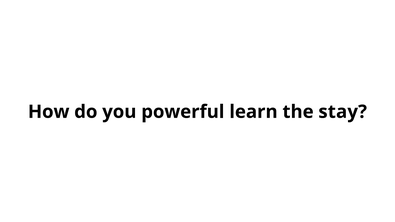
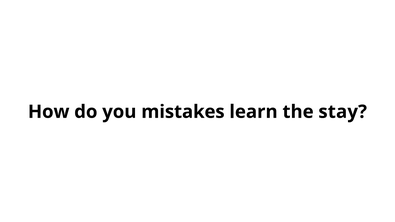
powerful: powerful -> mistakes
